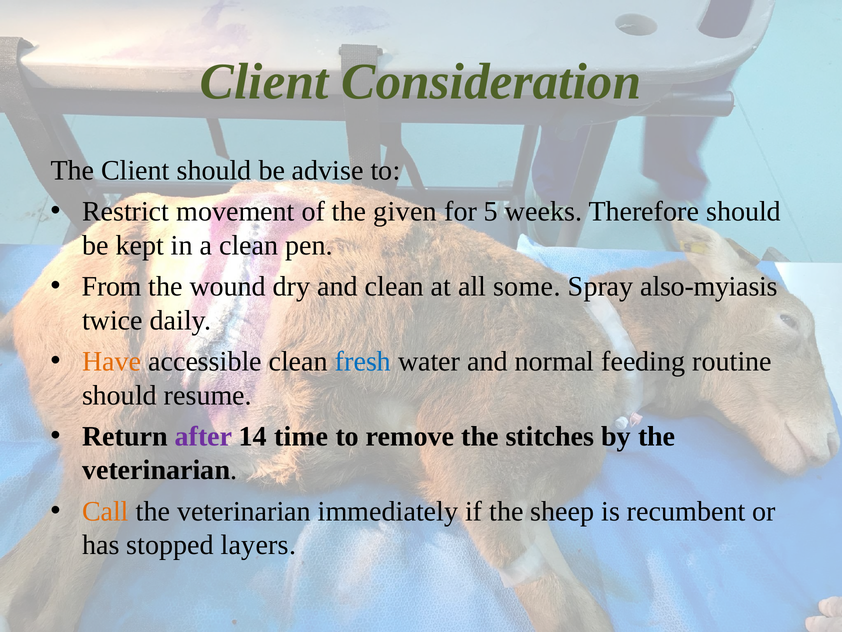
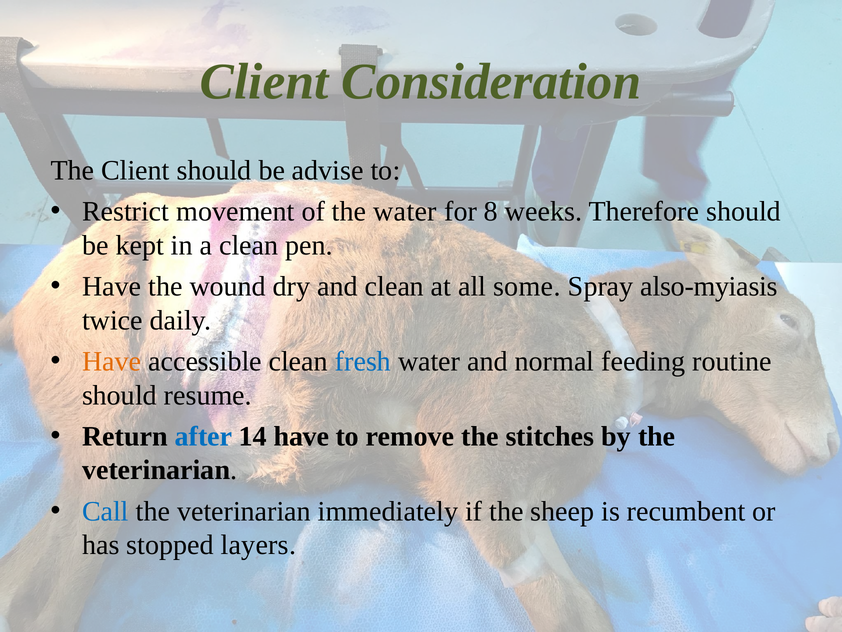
the given: given -> water
5: 5 -> 8
From at (112, 286): From -> Have
after colour: purple -> blue
14 time: time -> have
Call colour: orange -> blue
